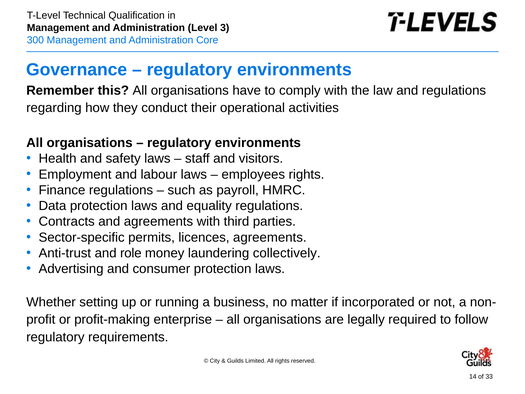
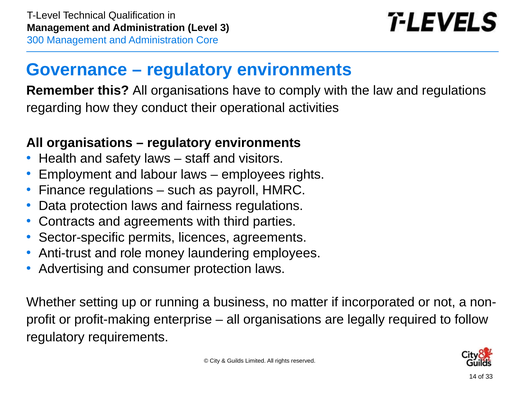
equality: equality -> fairness
laundering collectively: collectively -> employees
